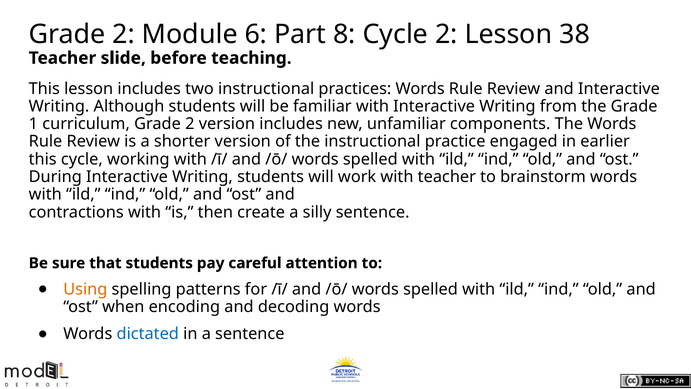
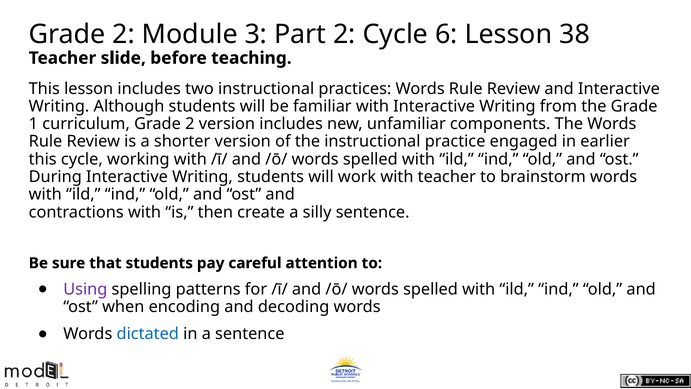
6: 6 -> 3
Part 8: 8 -> 2
Cycle 2: 2 -> 6
Using colour: orange -> purple
